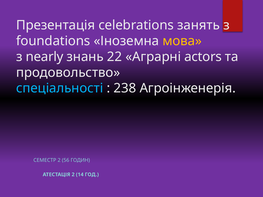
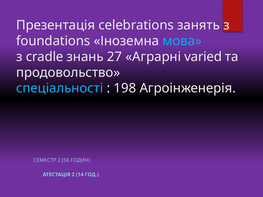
мова colour: yellow -> light blue
nearly: nearly -> cradle
22: 22 -> 27
actors: actors -> varied
238: 238 -> 198
